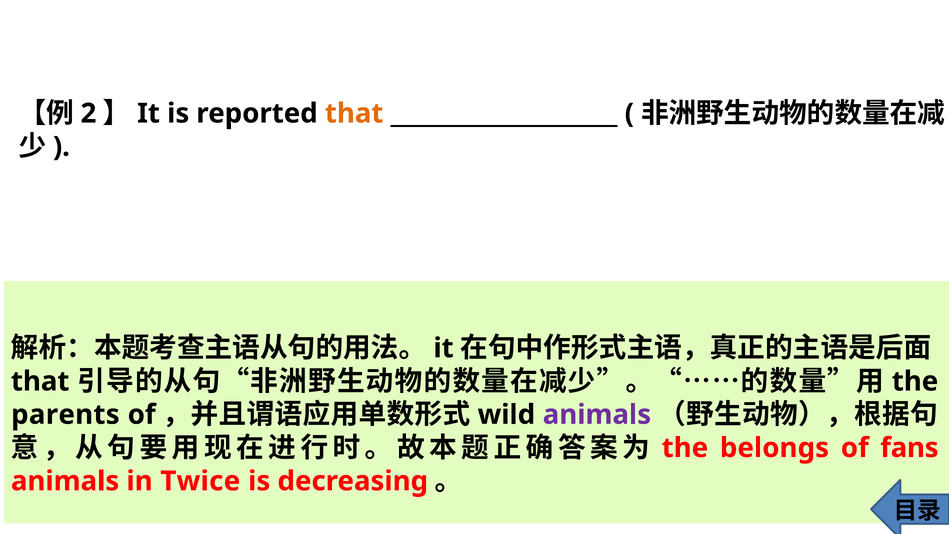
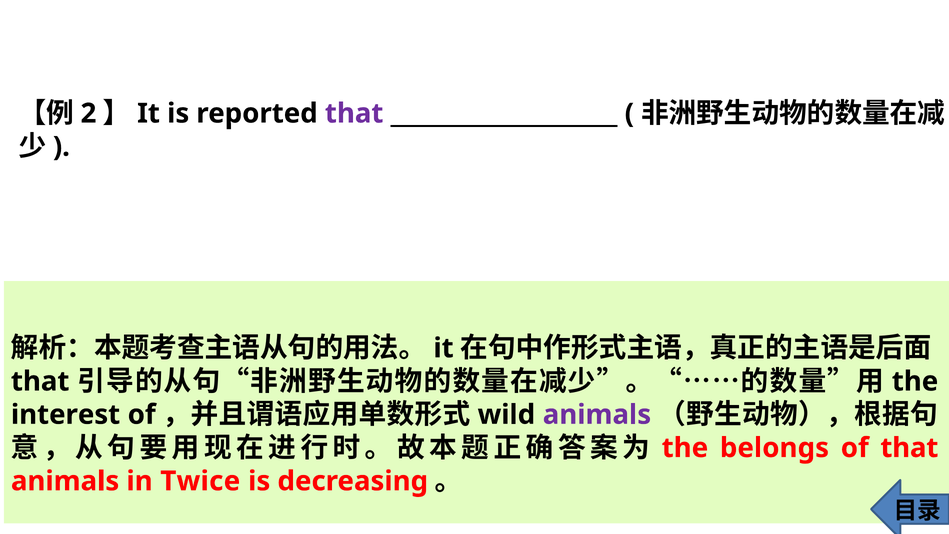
that at (354, 113) colour: orange -> purple
parents: parents -> interest
of fans: fans -> that
